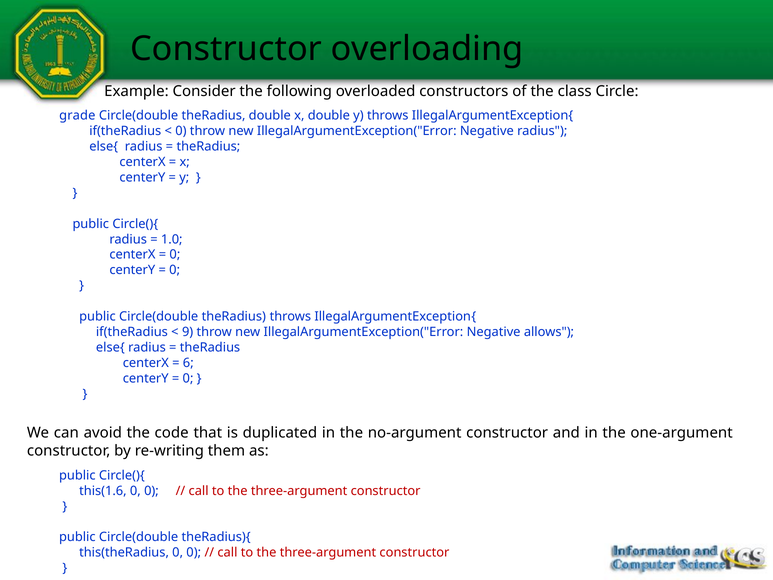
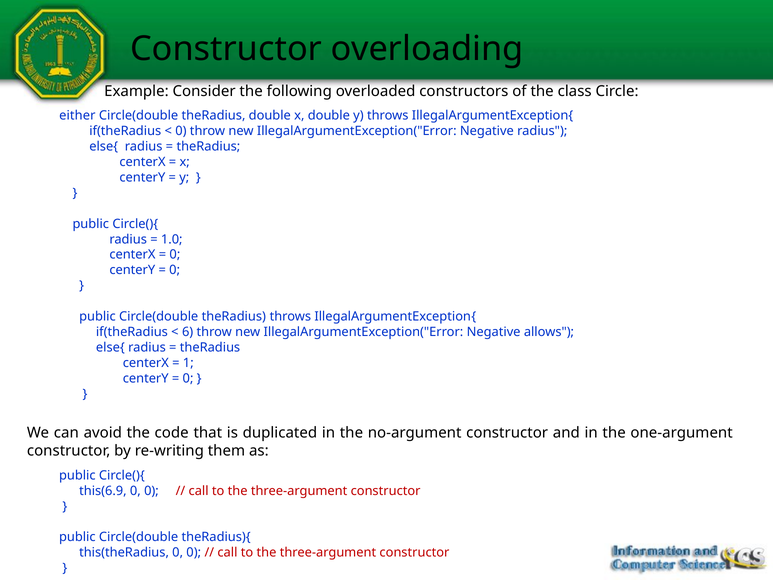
grade: grade -> either
9: 9 -> 6
6: 6 -> 1
this(1.6: this(1.6 -> this(6.9
